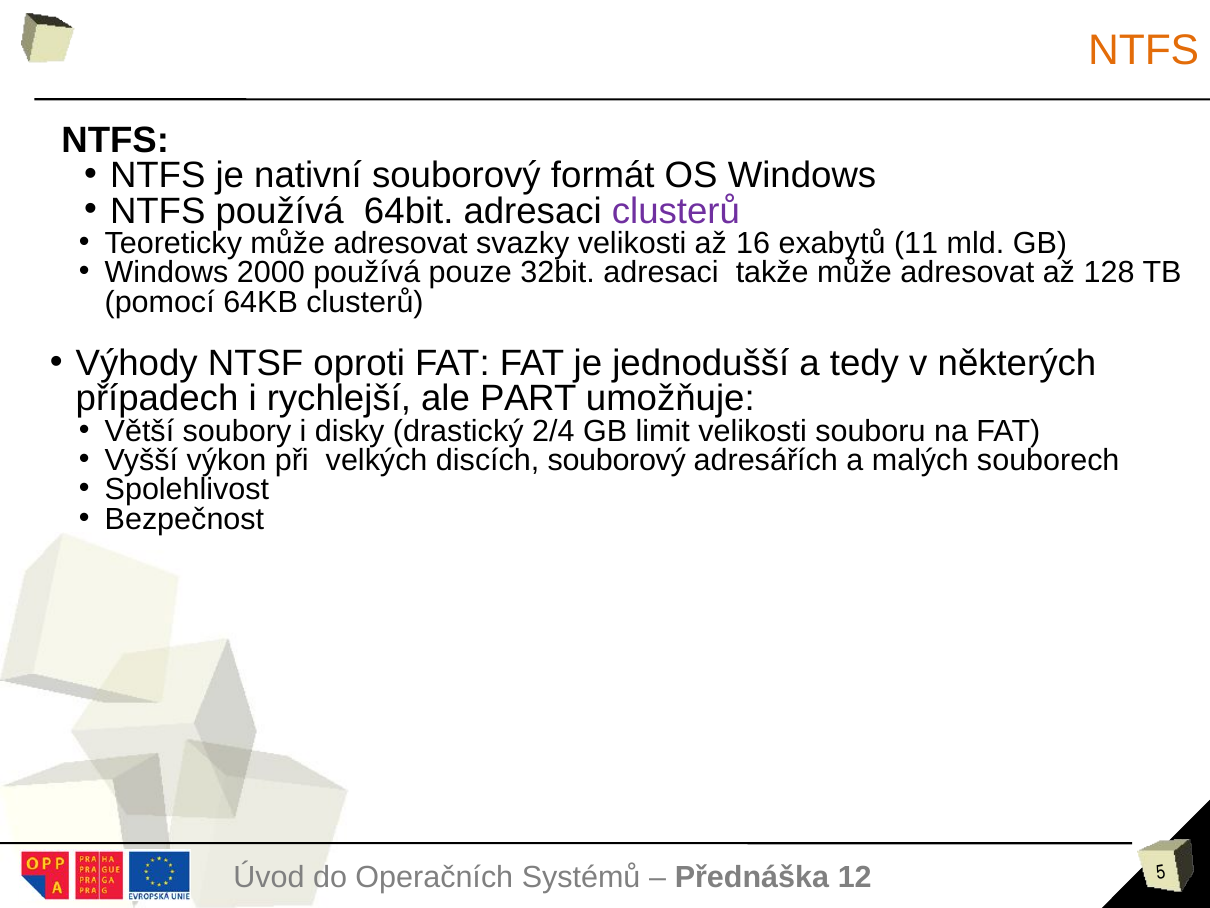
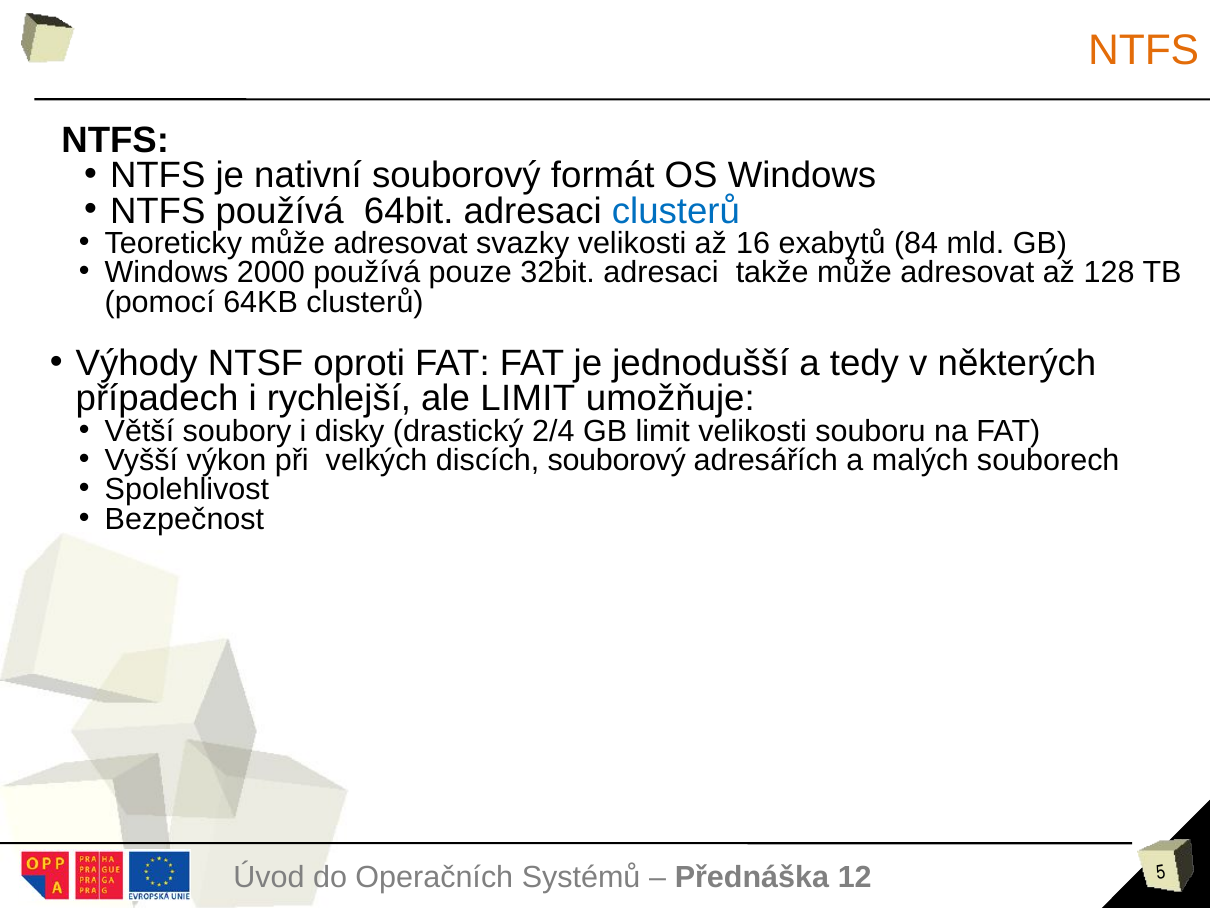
clusterů at (676, 211) colour: purple -> blue
11: 11 -> 84
ale PART: PART -> LIMIT
